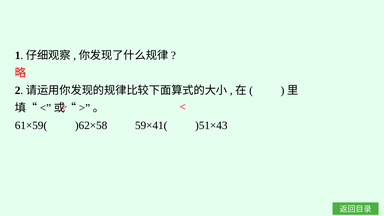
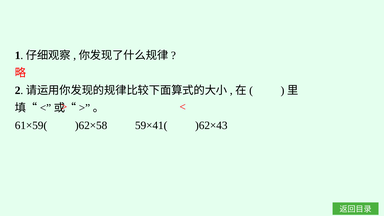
)51×43: )51×43 -> )62×43
